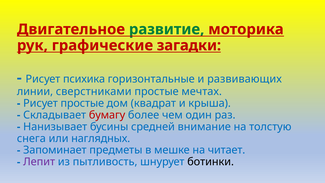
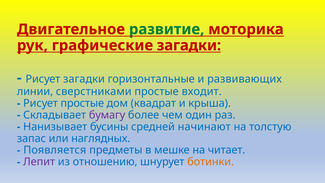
Рисует психика: психика -> загадки
мечтах: мечтах -> входит
бумагу colour: red -> purple
внимание: внимание -> начинают
снега: снега -> запас
Запоминает: Запоминает -> Появляется
пытливость: пытливость -> отношению
ботинки colour: black -> orange
